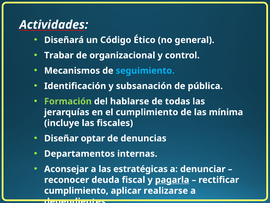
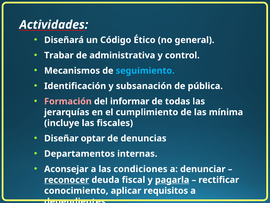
organizacional: organizacional -> administrativa
Formación colour: light green -> pink
hablarse: hablarse -> informar
estratégicas: estratégicas -> condiciones
reconocer underline: none -> present
cumplimiento at (76, 190): cumplimiento -> conocimiento
realizarse: realizarse -> requisitos
